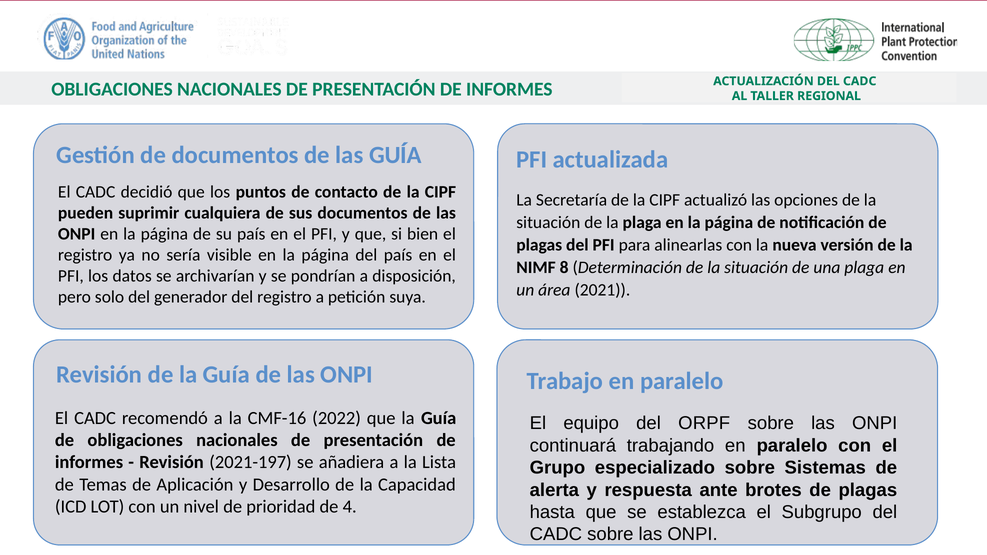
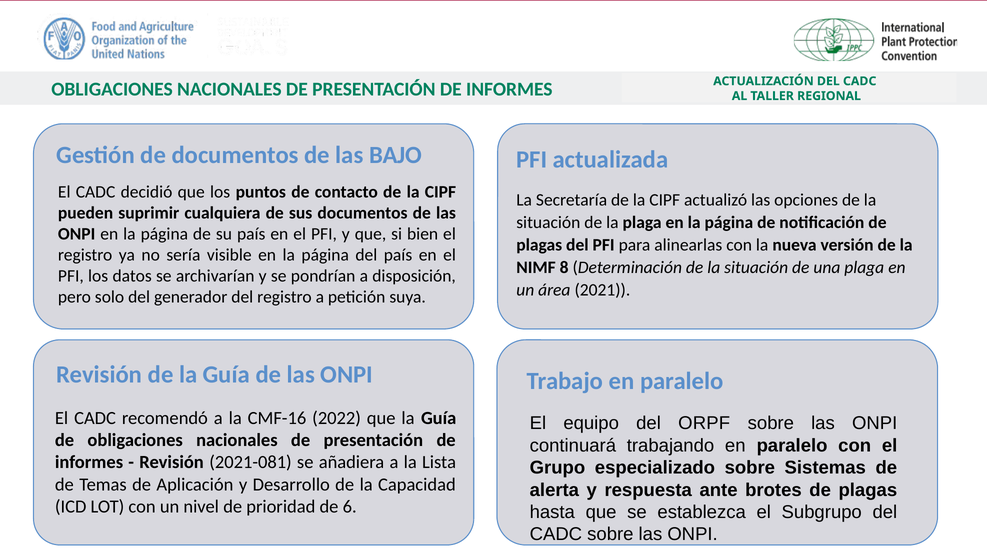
las GUÍA: GUÍA -> BAJO
2021-197: 2021-197 -> 2021-081
4: 4 -> 6
